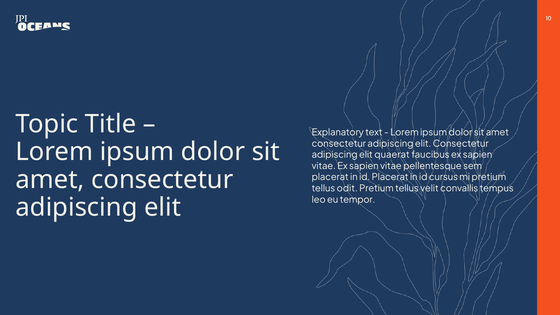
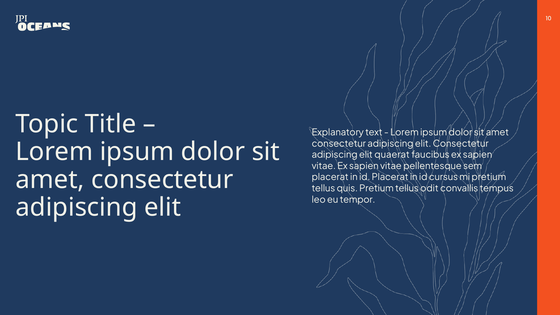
odit: odit -> quis
velit: velit -> odit
